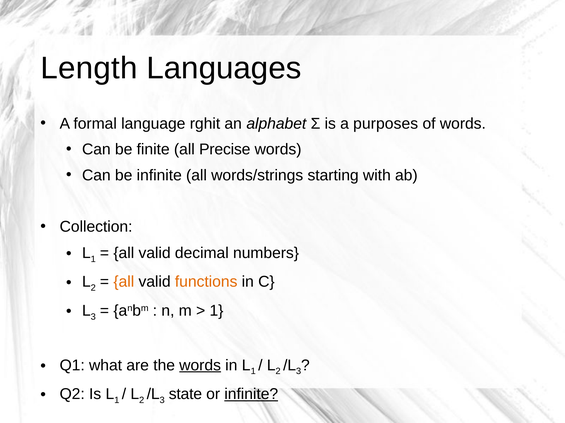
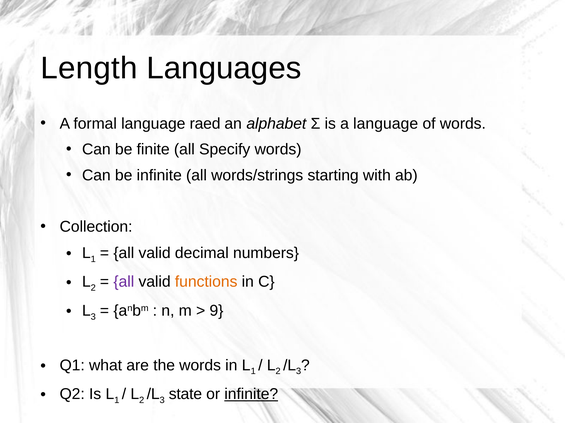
rghit: rghit -> raed
a purposes: purposes -> language
Precise: Precise -> Specify
all at (124, 282) colour: orange -> purple
1 at (216, 311): 1 -> 9
words at (200, 366) underline: present -> none
